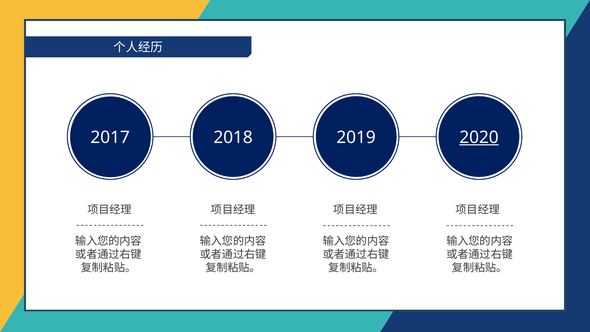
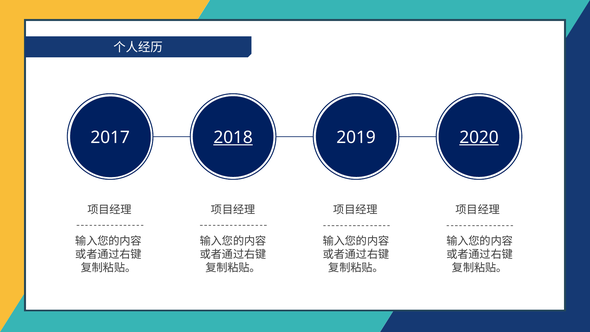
2018 underline: none -> present
